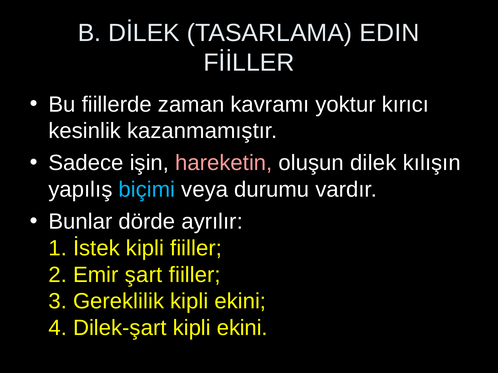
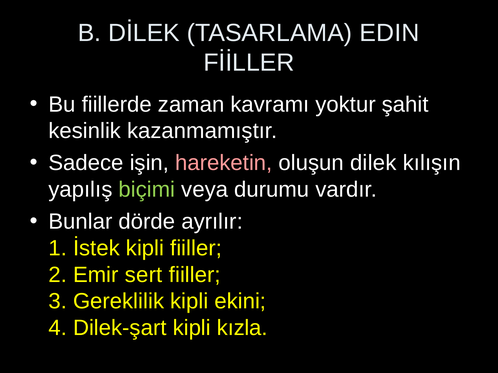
kırıcı: kırıcı -> şahit
biçimi colour: light blue -> light green
şart: şart -> sert
Dilek-şart kipli ekini: ekini -> kızla
